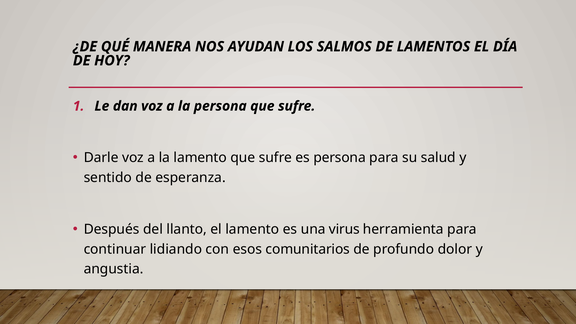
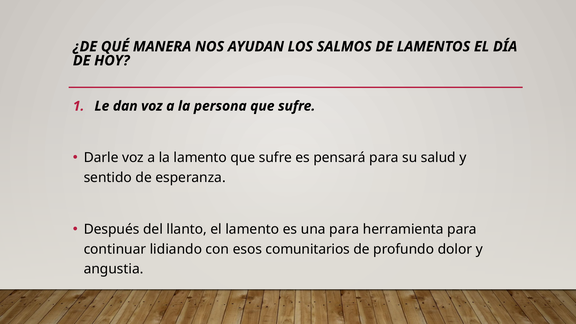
es persona: persona -> pensará
una virus: virus -> para
